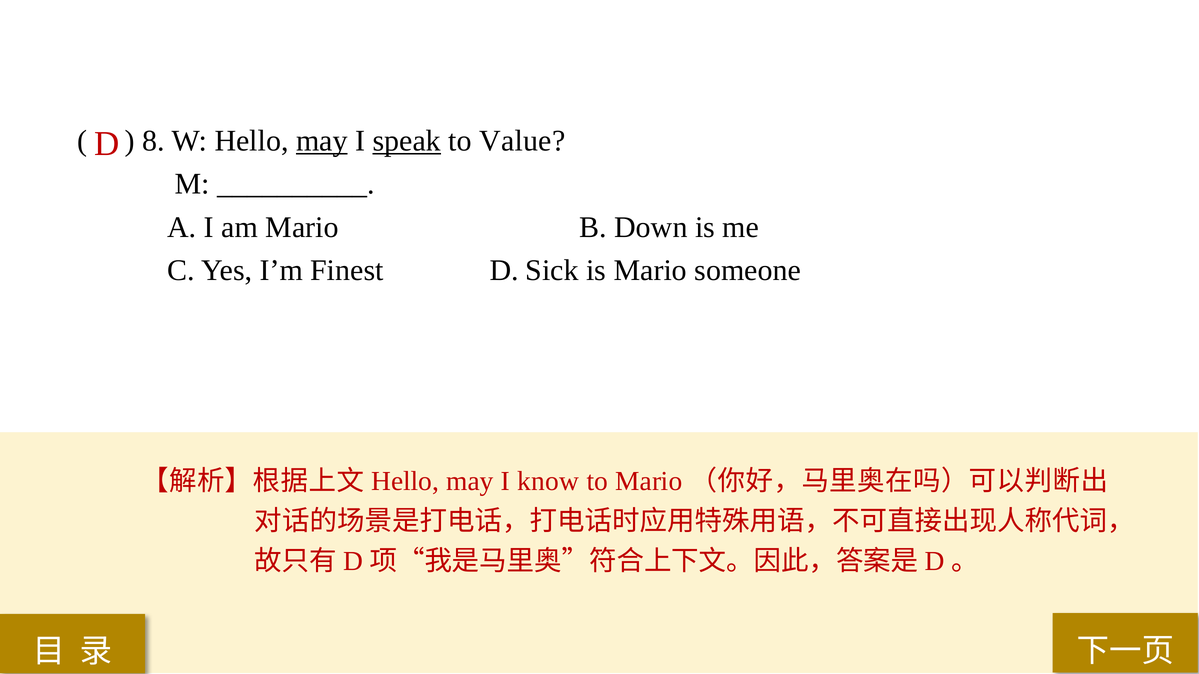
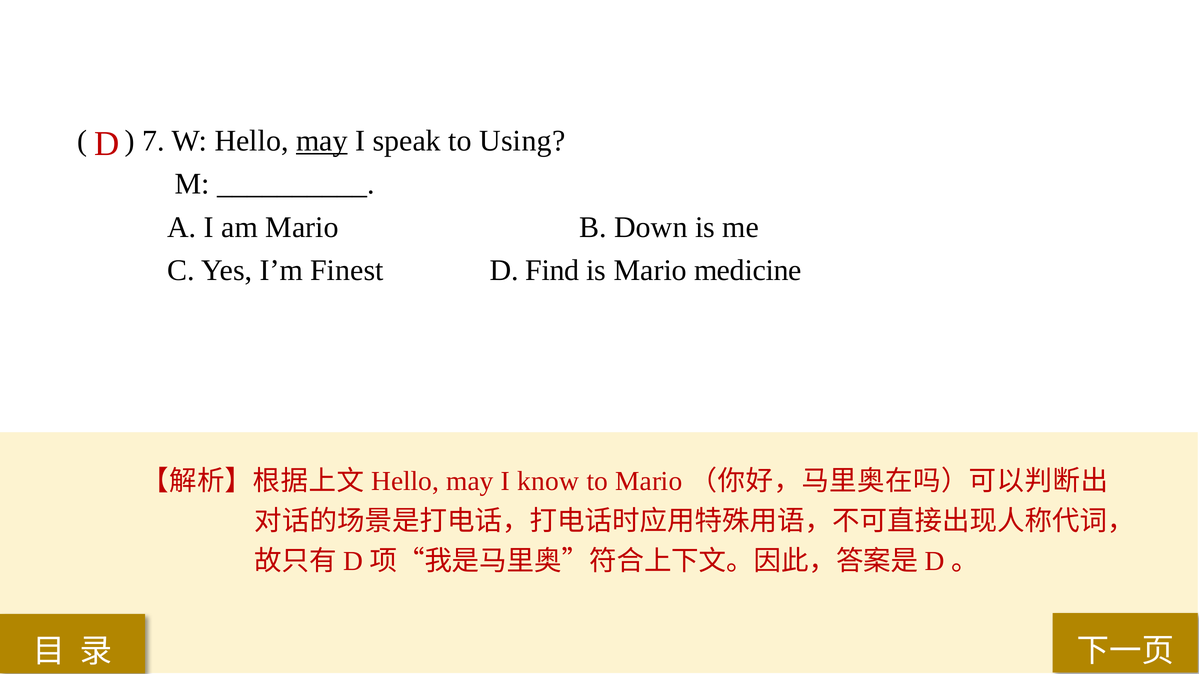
8: 8 -> 7
speak underline: present -> none
Value: Value -> Using
Sick: Sick -> Find
someone: someone -> medicine
